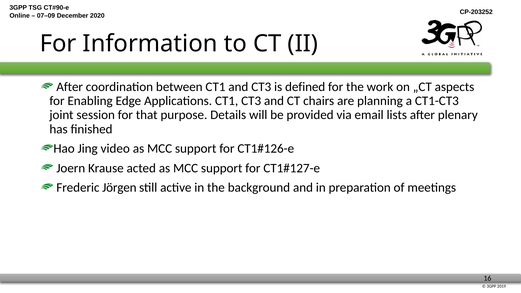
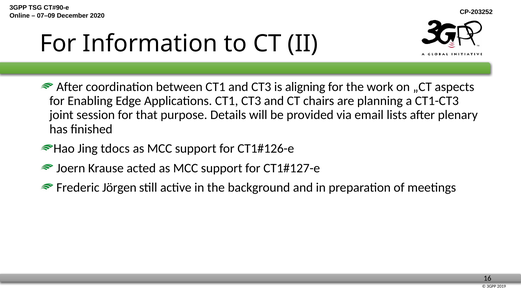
defined: defined -> aligning
video: video -> tdocs
